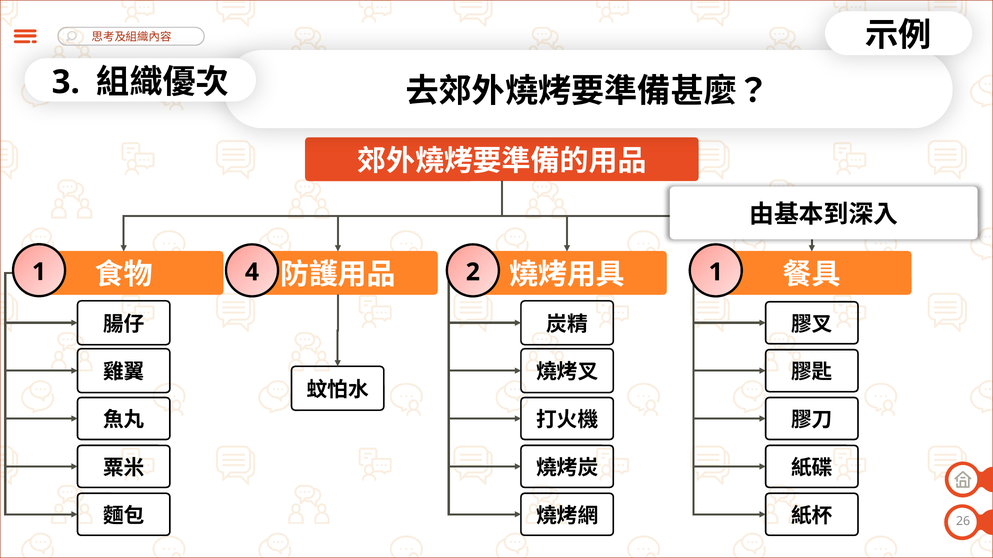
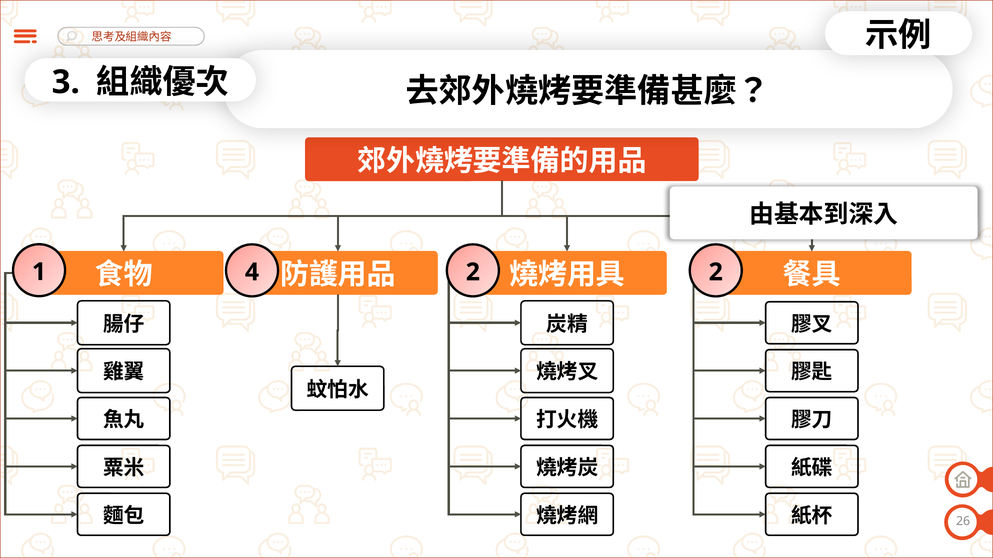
2 1: 1 -> 2
